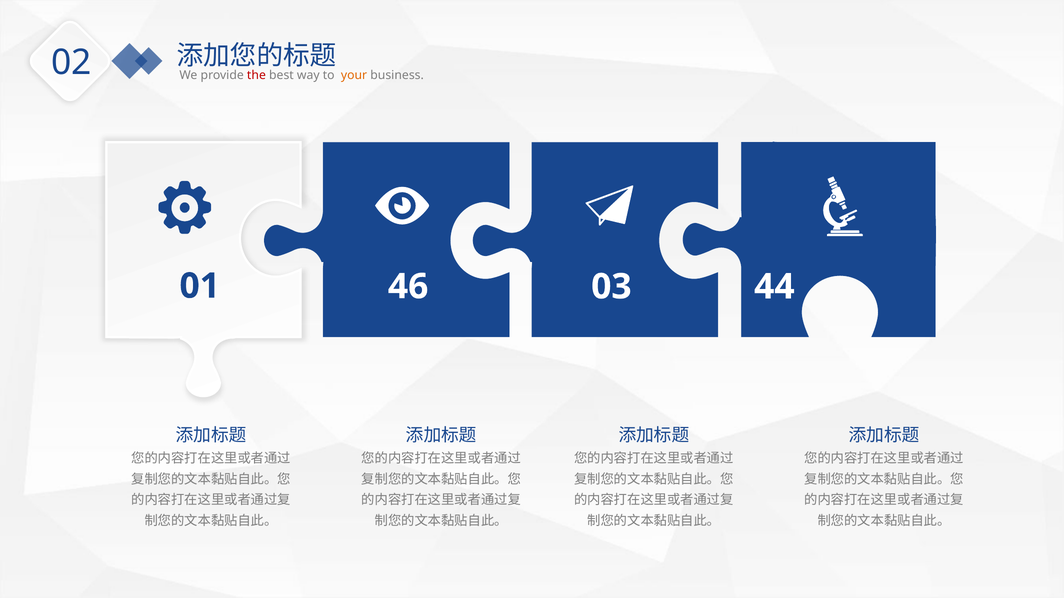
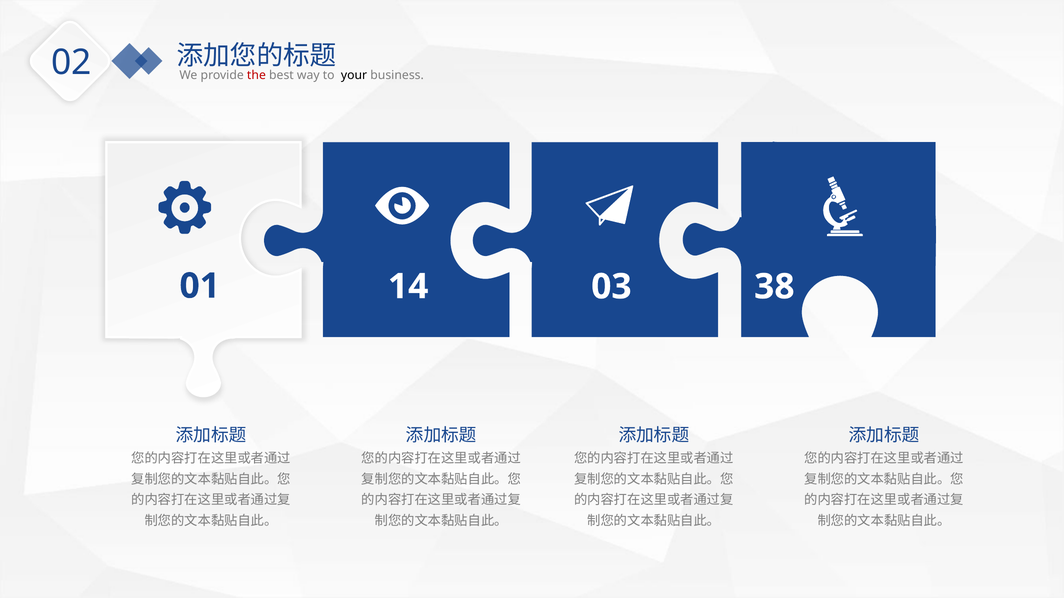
your colour: orange -> black
46: 46 -> 14
44: 44 -> 38
